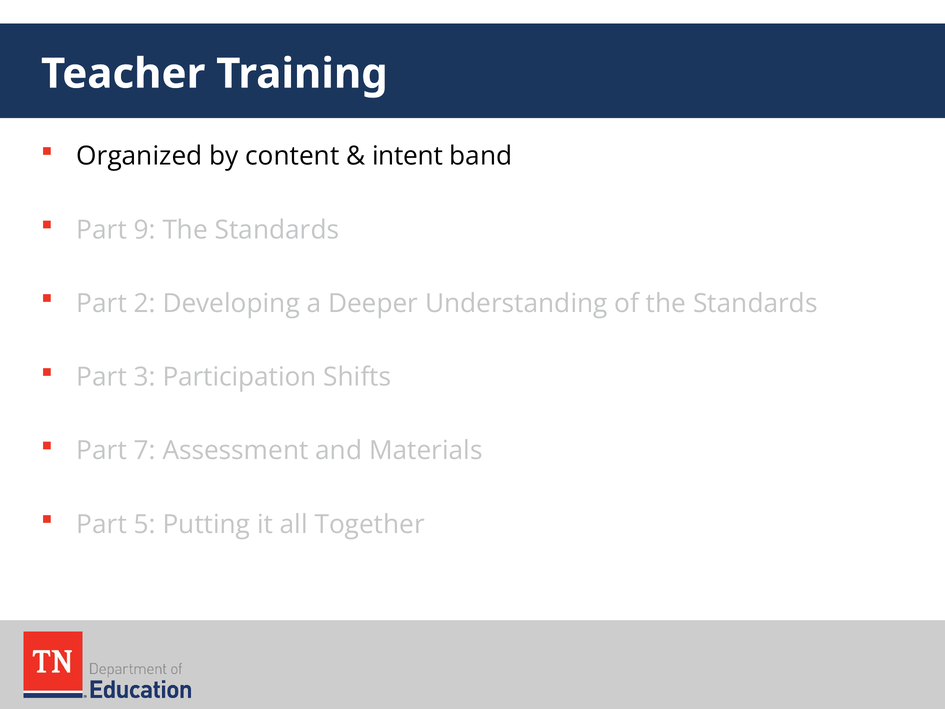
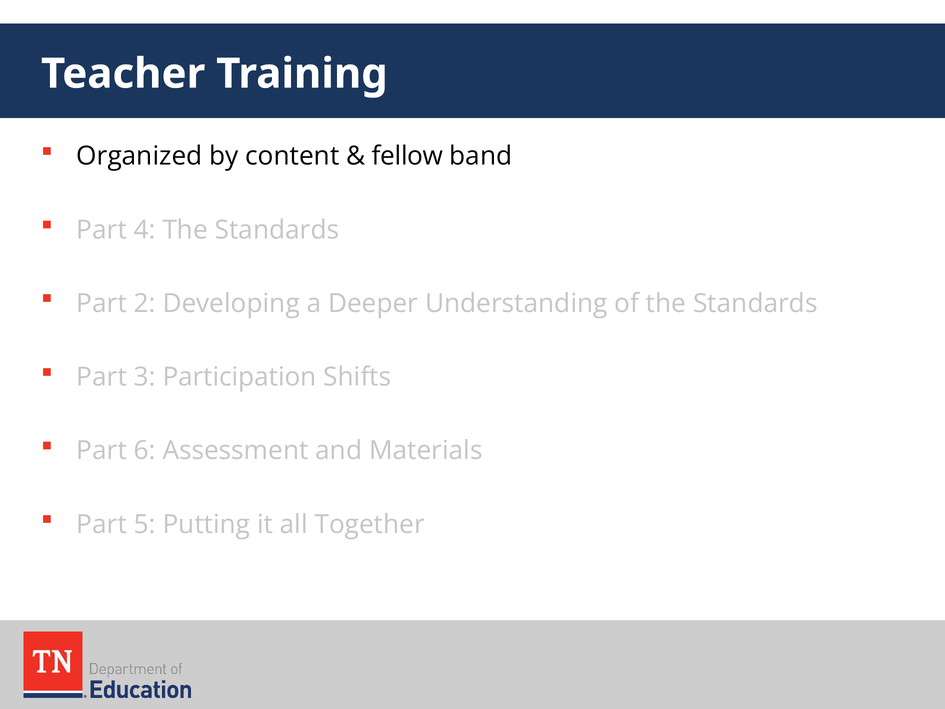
intent: intent -> fellow
9: 9 -> 4
7: 7 -> 6
